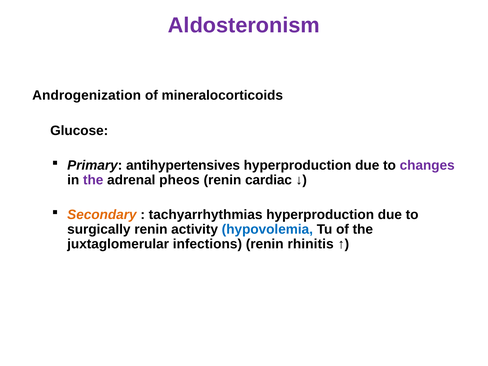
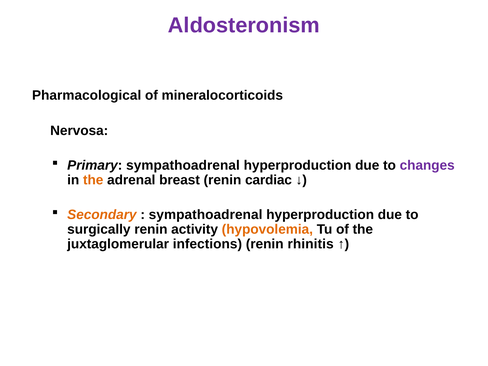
Androgenization: Androgenization -> Pharmacological
Glucose: Glucose -> Nervosa
Primary antihypertensives: antihypertensives -> sympathoadrenal
the at (93, 180) colour: purple -> orange
pheos: pheos -> breast
tachyarrhythmias at (206, 215): tachyarrhythmias -> sympathoadrenal
hypovolemia colour: blue -> orange
